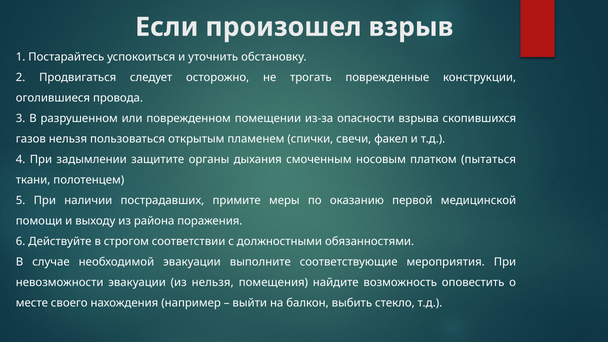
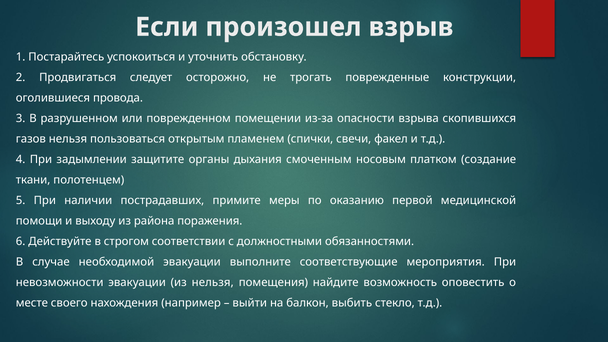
пытаться: пытаться -> создание
